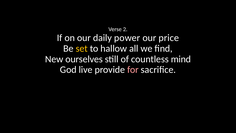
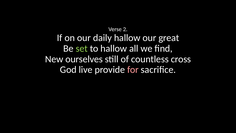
daily power: power -> hallow
price: price -> great
set colour: yellow -> light green
mind: mind -> cross
